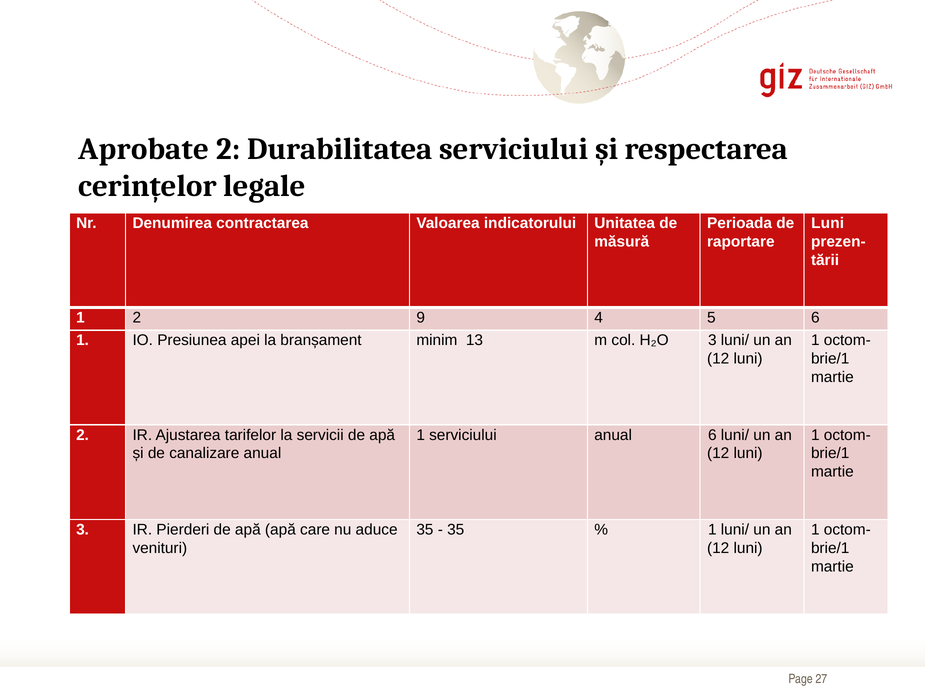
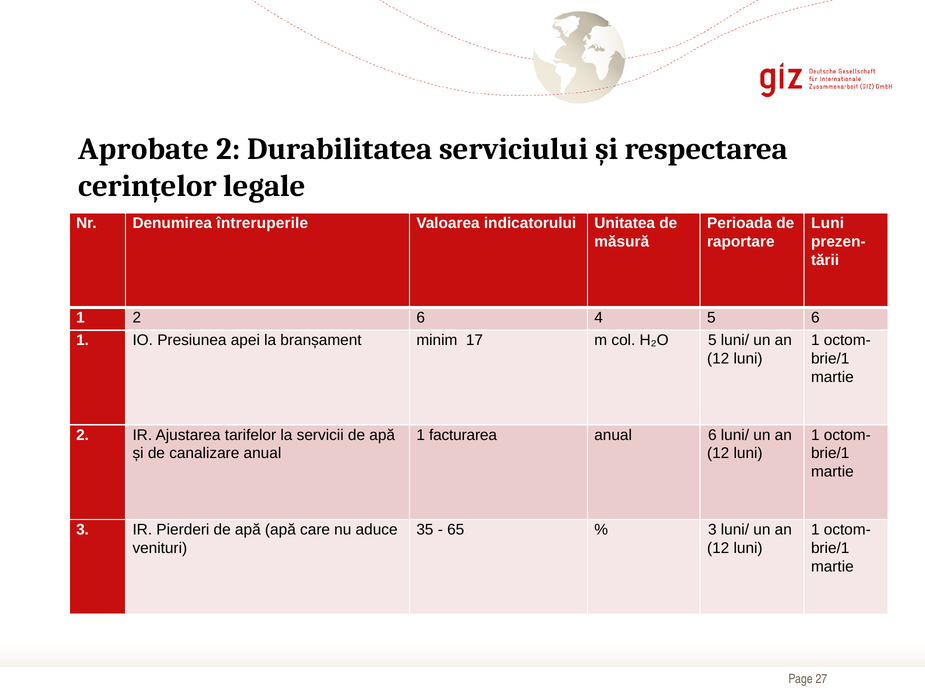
contractarea: contractarea -> întreruperile
2 9: 9 -> 6
13: 13 -> 17
H₂O 3: 3 -> 5
1 serviciului: serviciului -> facturarea
35 at (456, 529): 35 -> 65
1 at (712, 529): 1 -> 3
